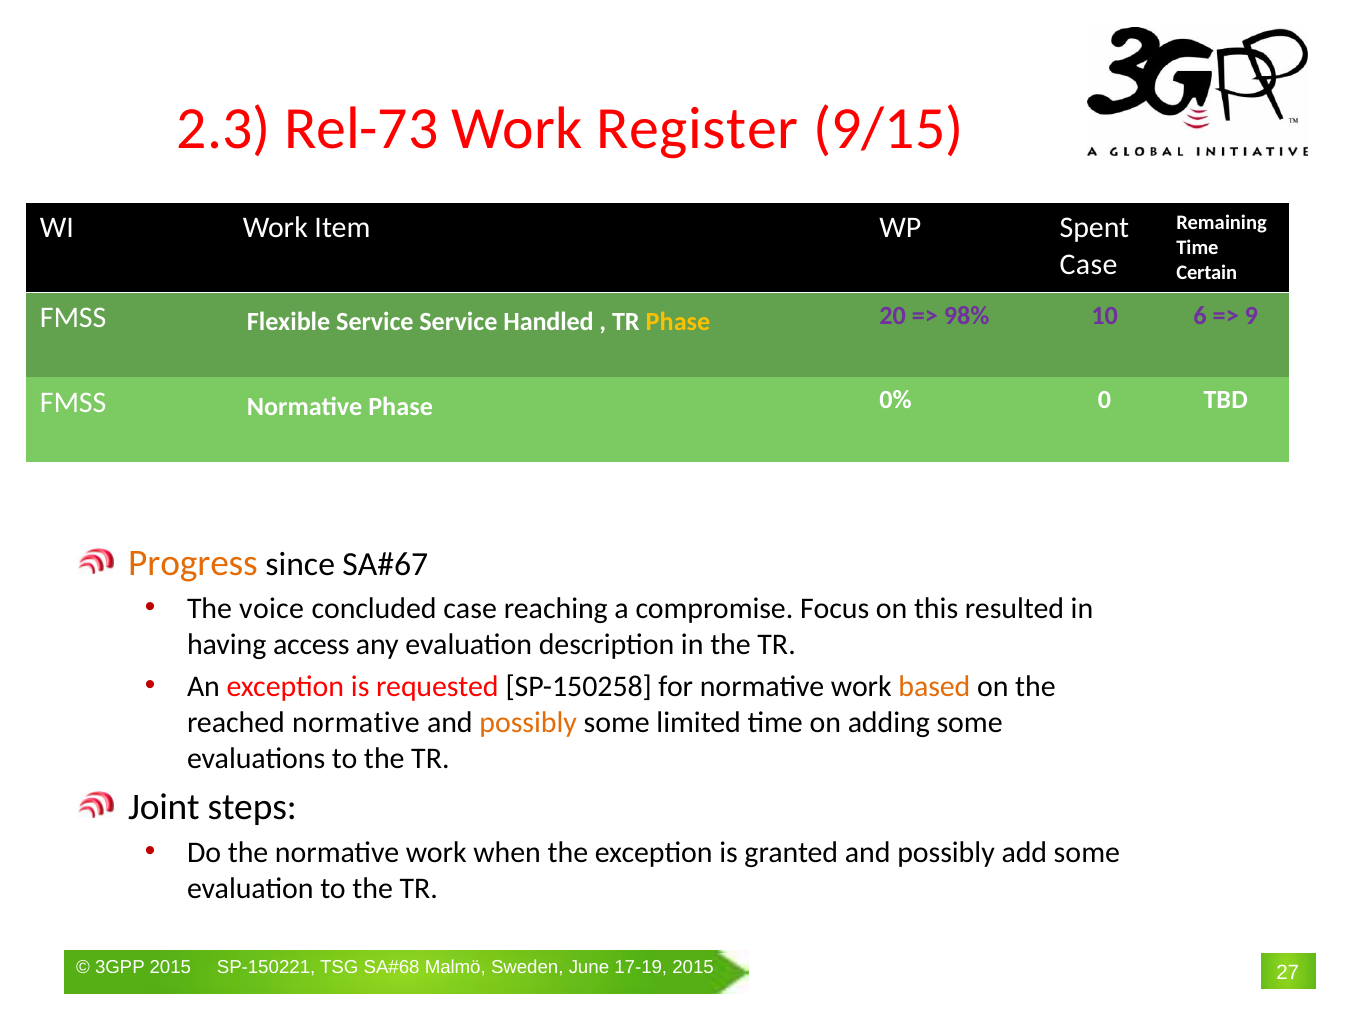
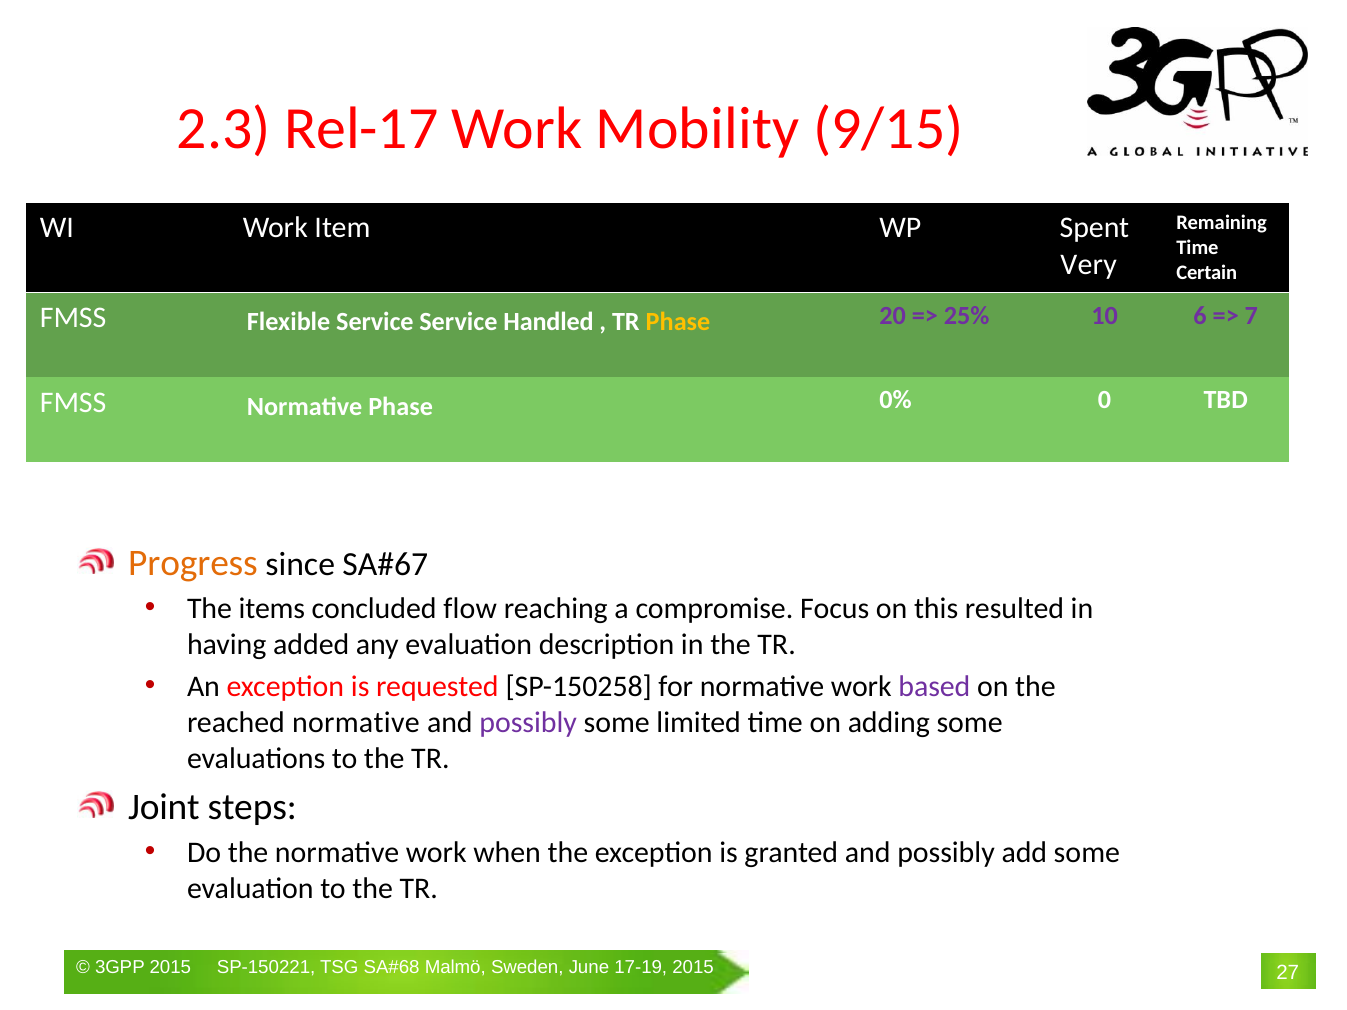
Rel-73: Rel-73 -> Rel-17
Register: Register -> Mobility
Case at (1089, 265): Case -> Very
98%: 98% -> 25%
9: 9 -> 7
voice: voice -> items
concluded case: case -> flow
access: access -> added
based colour: orange -> purple
possibly at (528, 723) colour: orange -> purple
